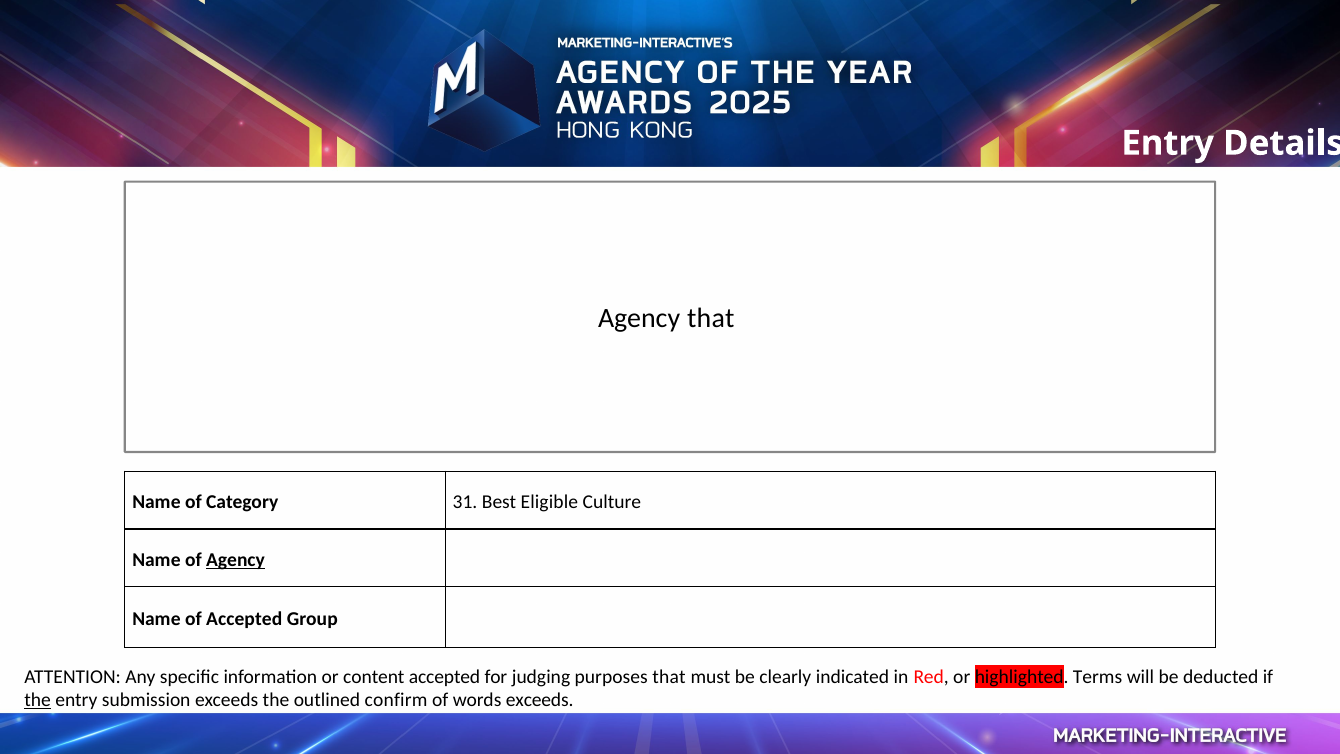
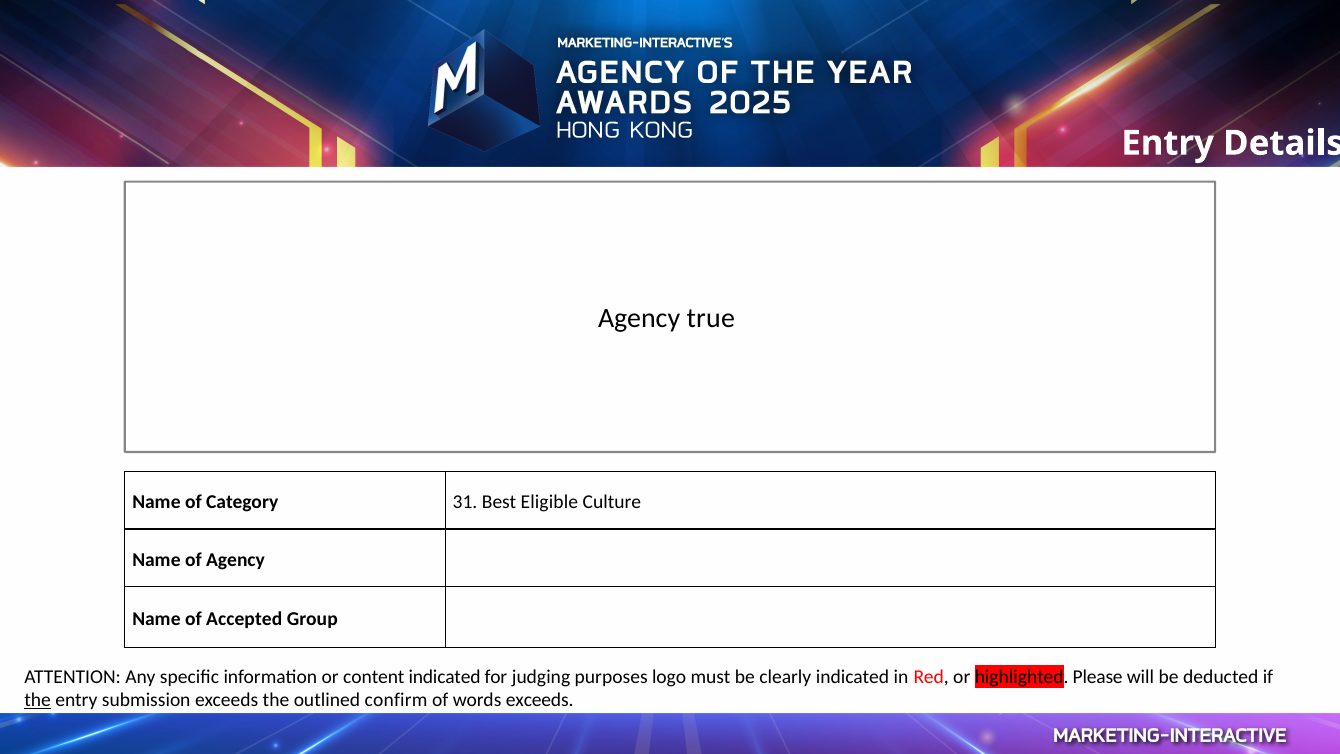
Agency that: that -> true
Agency at (235, 560) underline: present -> none
content accepted: accepted -> indicated
purposes that: that -> logo
Terms: Terms -> Please
